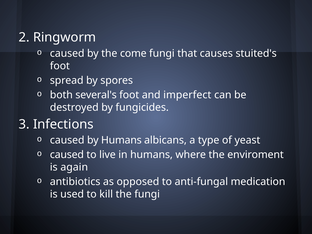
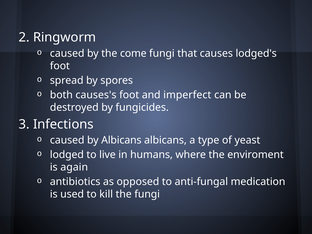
stuited's: stuited's -> lodged's
several's: several's -> causes's
by Humans: Humans -> Albicans
caused at (67, 155): caused -> lodged
